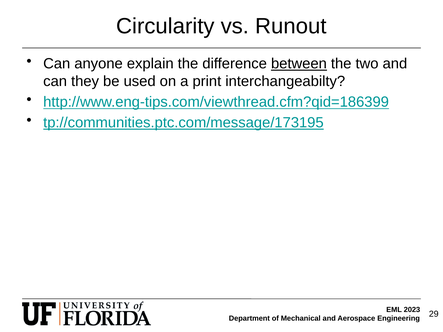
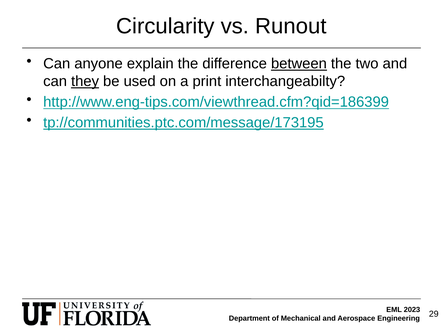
they underline: none -> present
